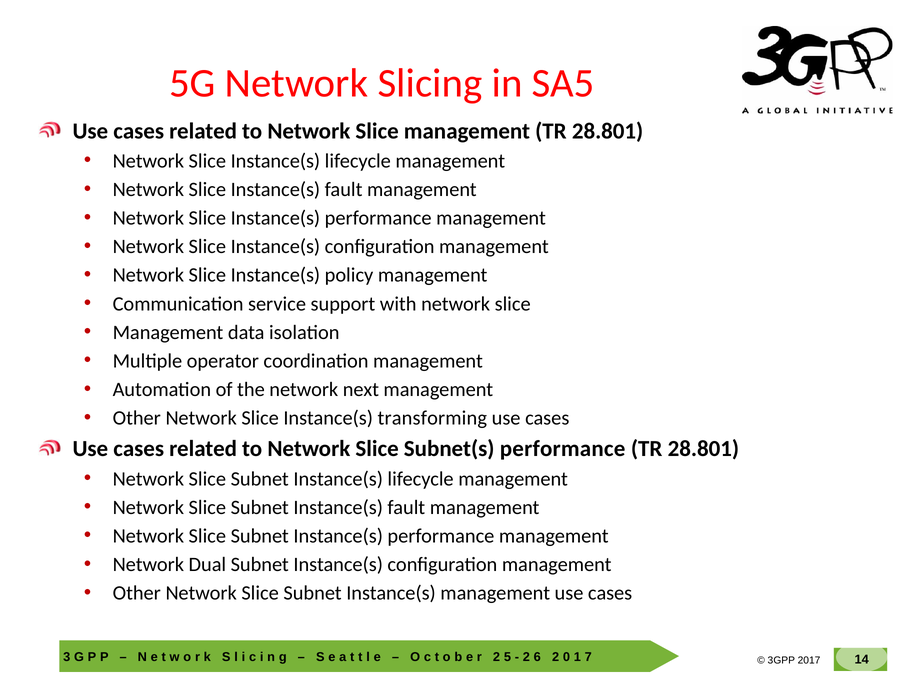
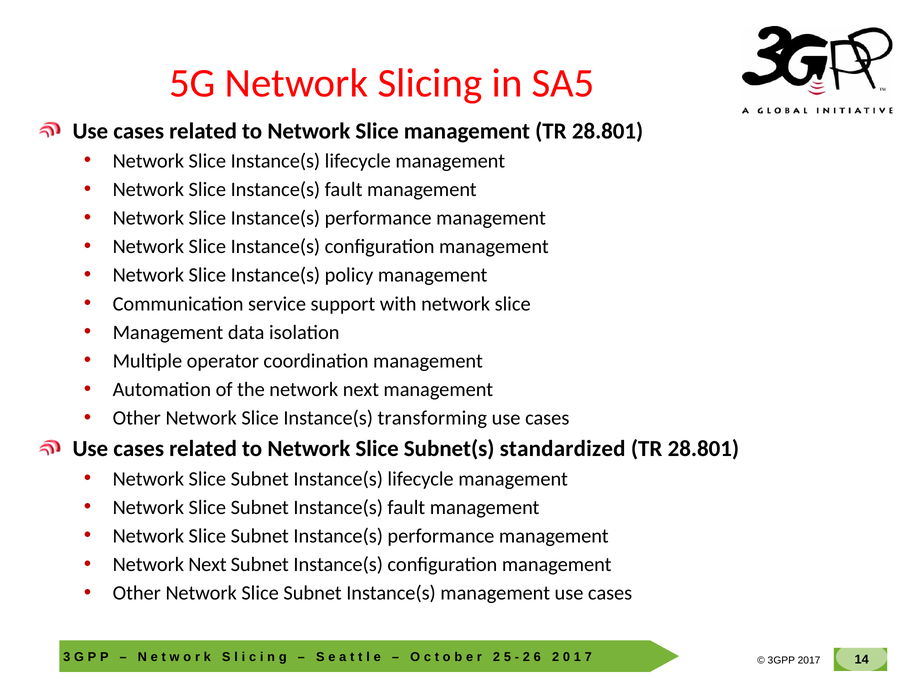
Subnet(s performance: performance -> standardized
Dual at (207, 565): Dual -> Next
